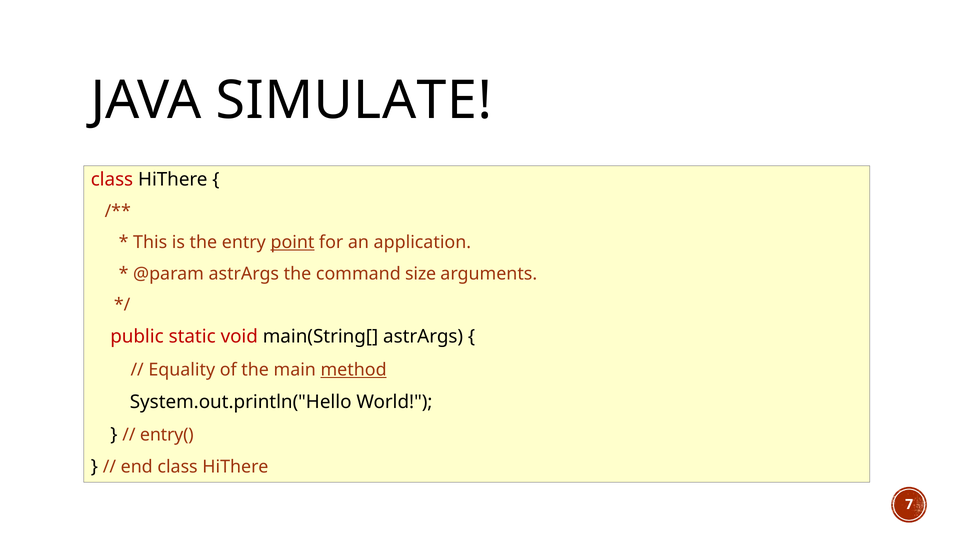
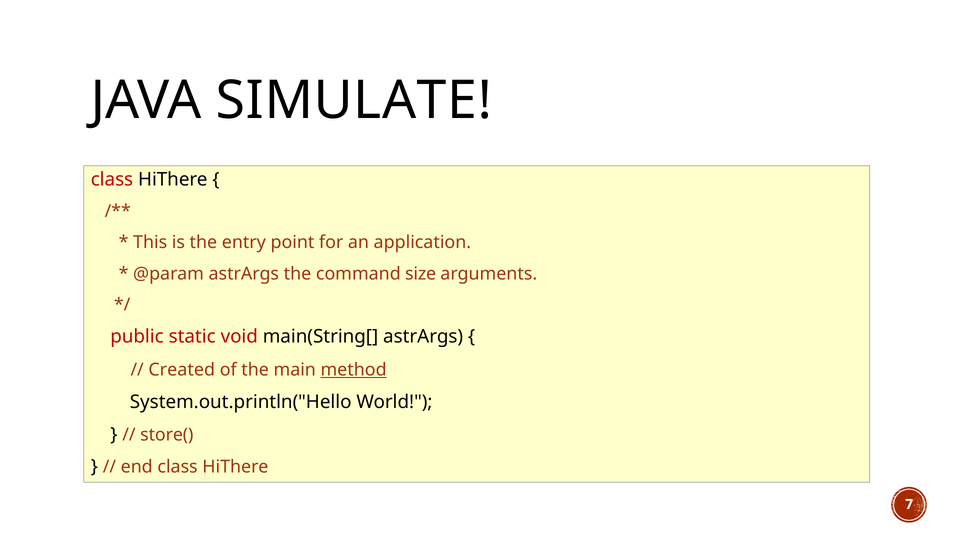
point underline: present -> none
Equality: Equality -> Created
entry(: entry( -> store(
